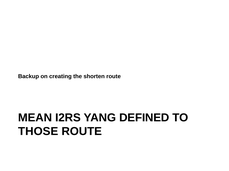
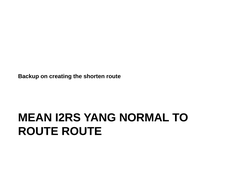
DEFINED: DEFINED -> NORMAL
THOSE at (38, 132): THOSE -> ROUTE
